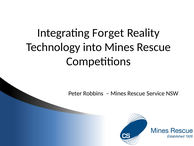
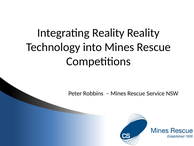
Integrating Forget: Forget -> Reality
